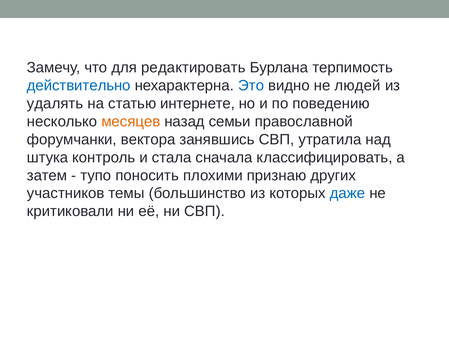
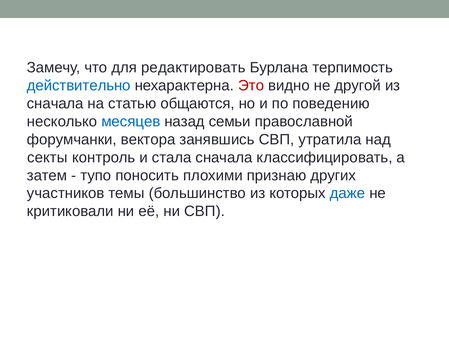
Это colour: blue -> red
людей: людей -> другой
удалять at (55, 103): удалять -> сначала
интернете: интернете -> общаются
месяцев colour: orange -> blue
штука: штука -> секты
